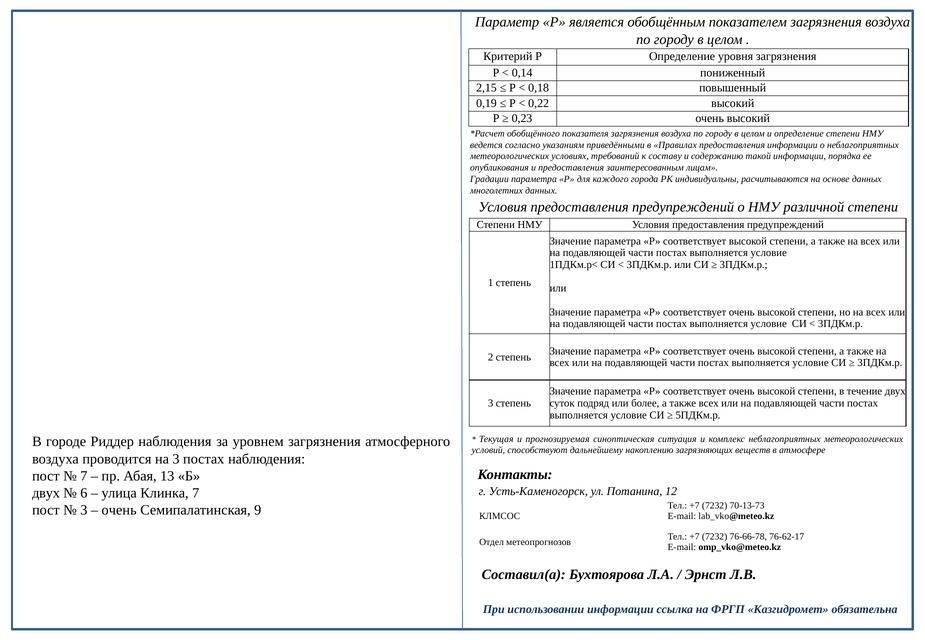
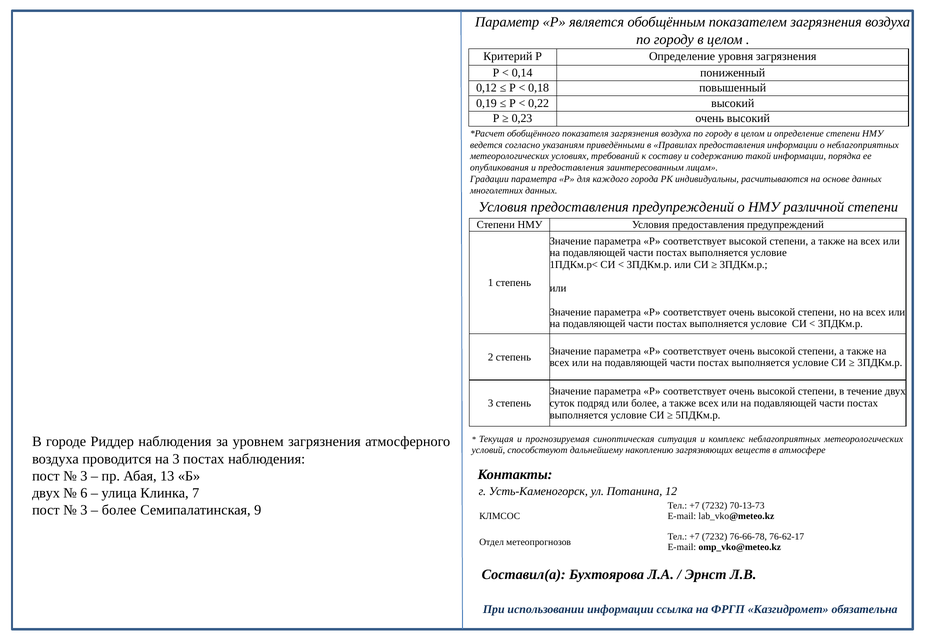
2,15: 2,15 -> 0,12
7 at (84, 476): 7 -> 3
очень at (119, 510): очень -> более
